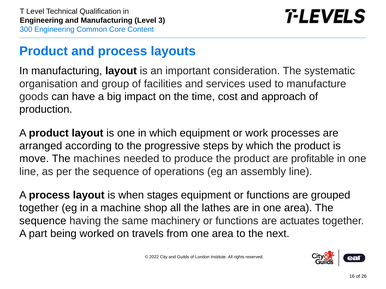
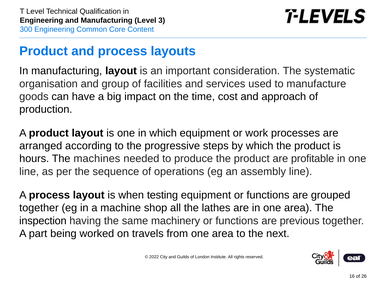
move: move -> hours
stages: stages -> testing
sequence at (43, 221): sequence -> inspection
actuates: actuates -> previous
